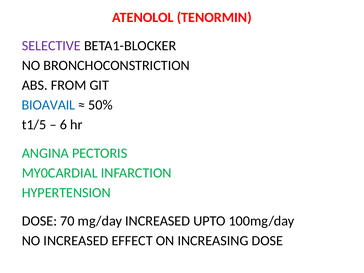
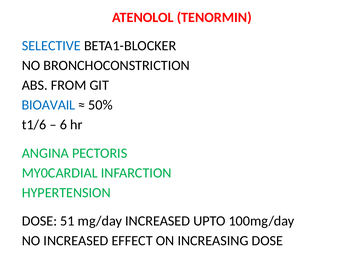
SELECTIVE colour: purple -> blue
t1/5: t1/5 -> t1/6
70: 70 -> 51
